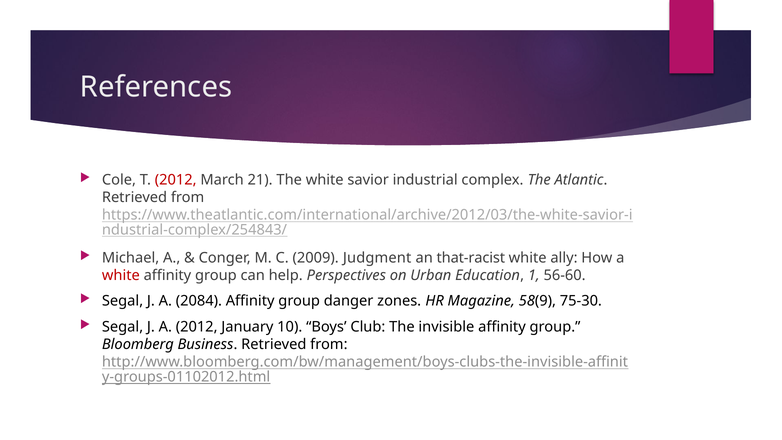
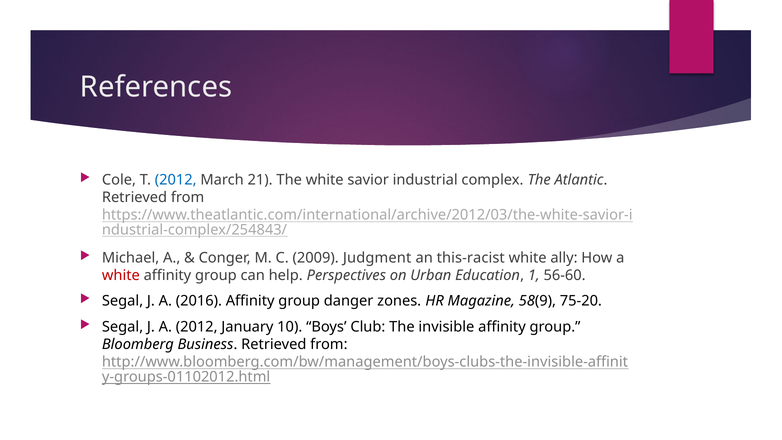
2012 at (176, 180) colour: red -> blue
that-racist: that-racist -> this-racist
2084: 2084 -> 2016
75-30: 75-30 -> 75-20
